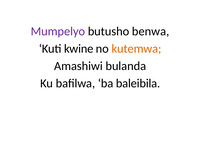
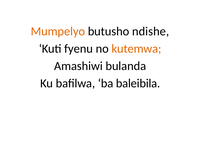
Mumpelyo colour: purple -> orange
benwa: benwa -> ndishe
kwine: kwine -> fyenu
